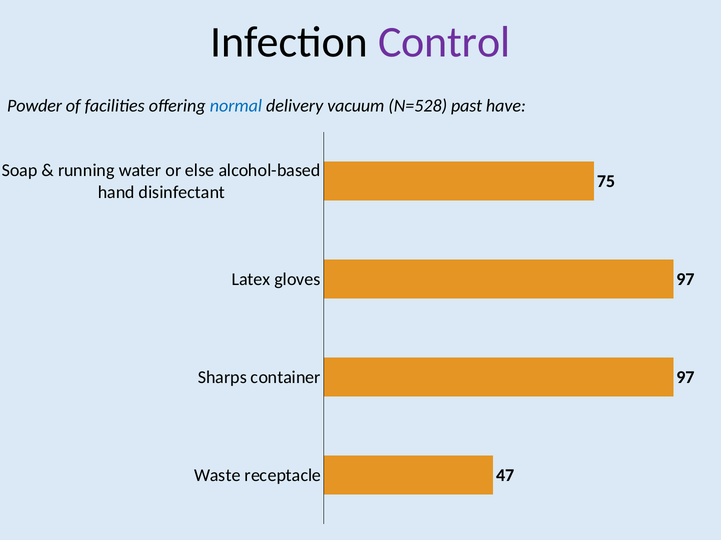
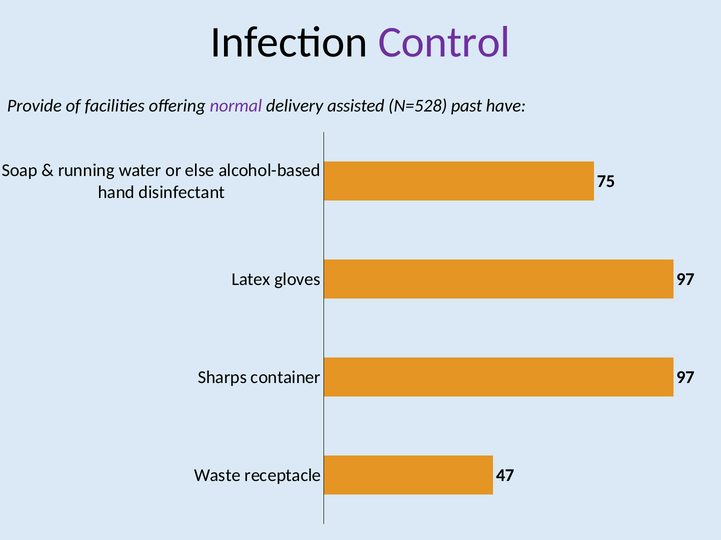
Powder: Powder -> Provide
normal colour: blue -> purple
vacuum: vacuum -> assisted
